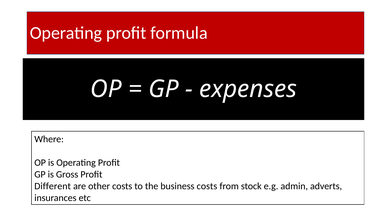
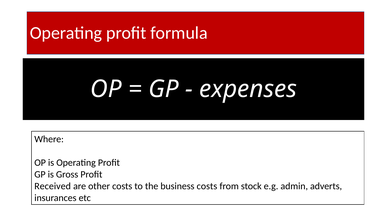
Different: Different -> Received
